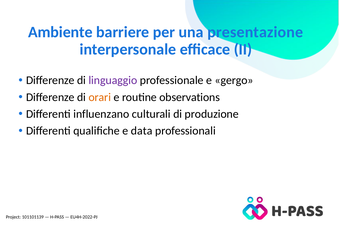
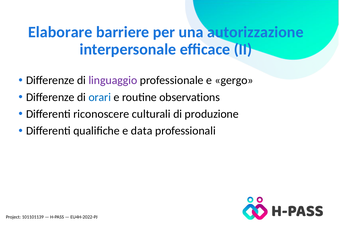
Ambiente: Ambiente -> Elaborare
presentazione: presentazione -> autorizzazione
orari colour: orange -> blue
influenzano: influenzano -> riconoscere
